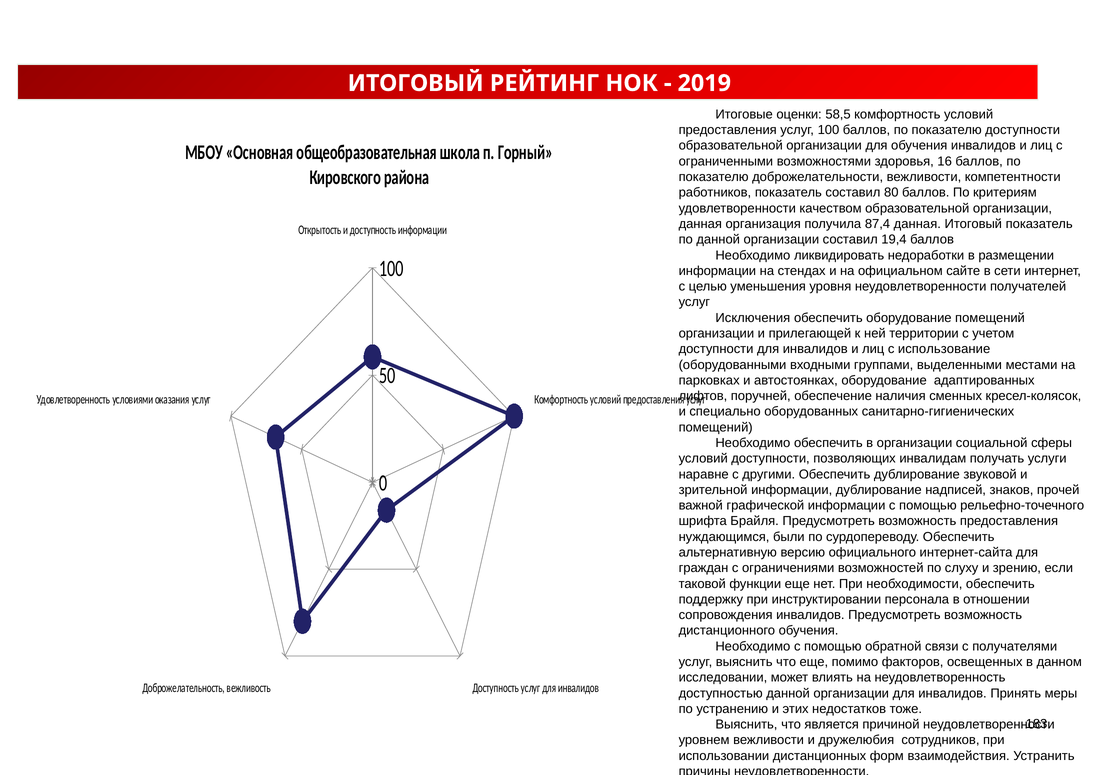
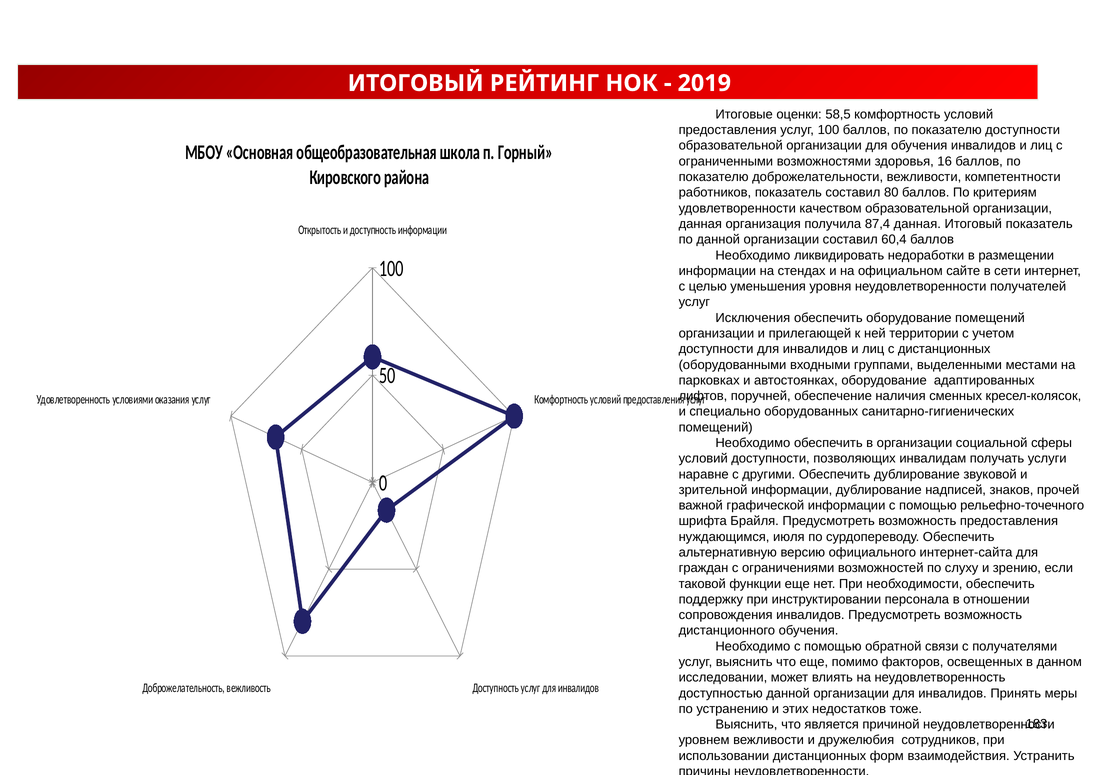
19,4: 19,4 -> 60,4
с использование: использование -> дистанционных
были: были -> июля
